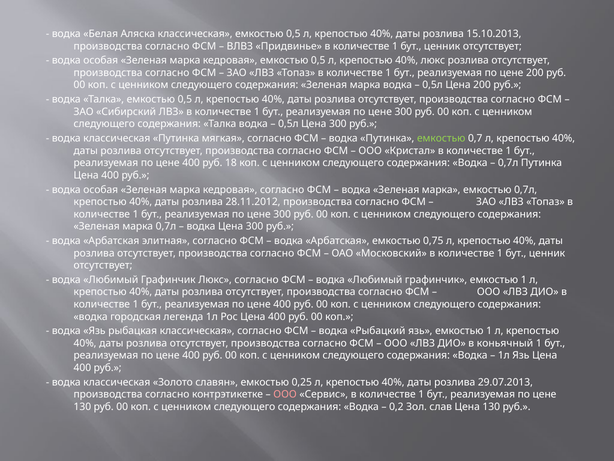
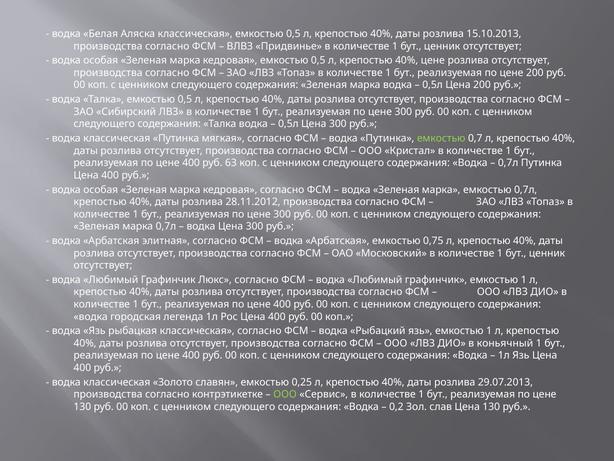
40% люкс: люкс -> цене
18: 18 -> 63
ООО at (285, 394) colour: pink -> light green
